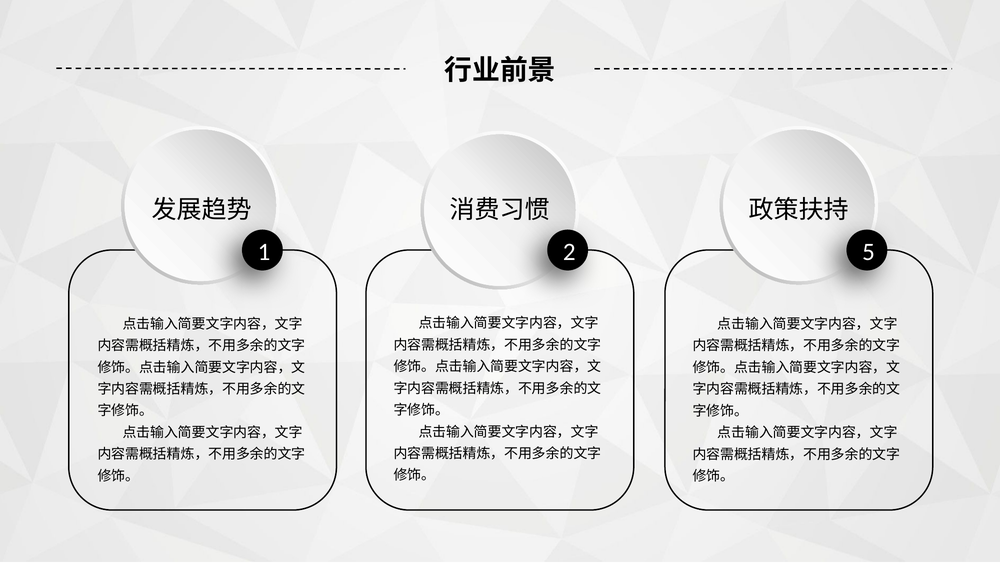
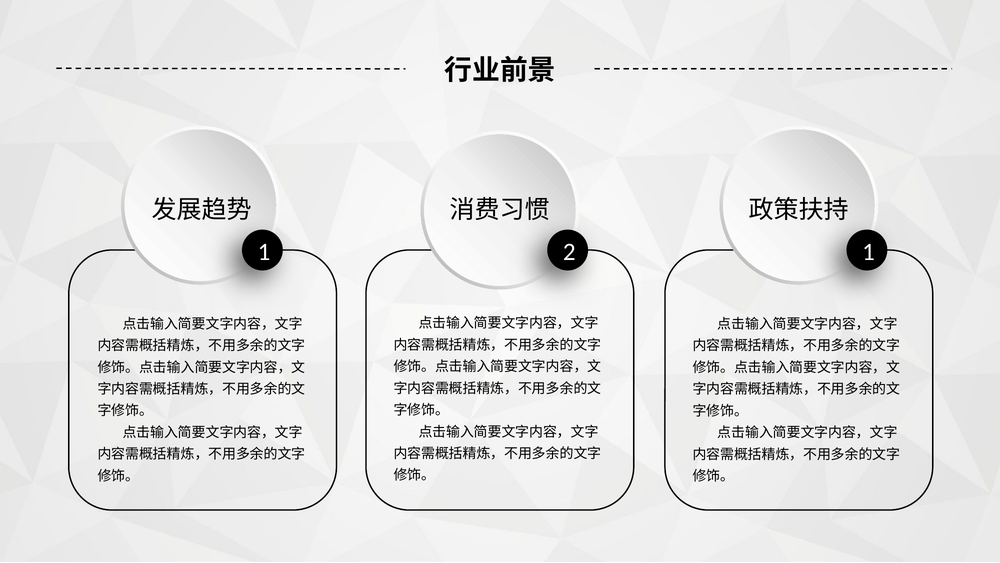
2 5: 5 -> 1
